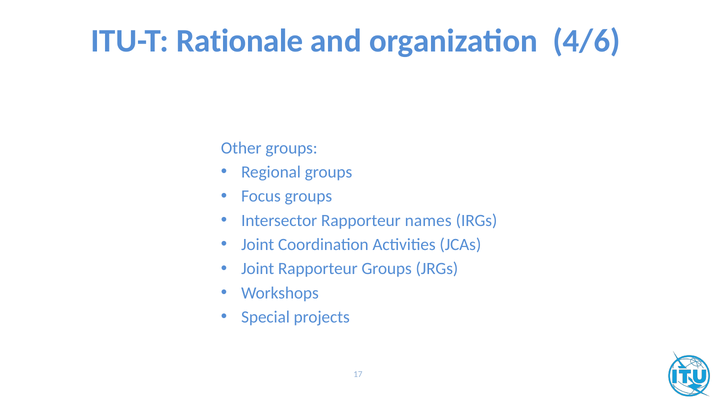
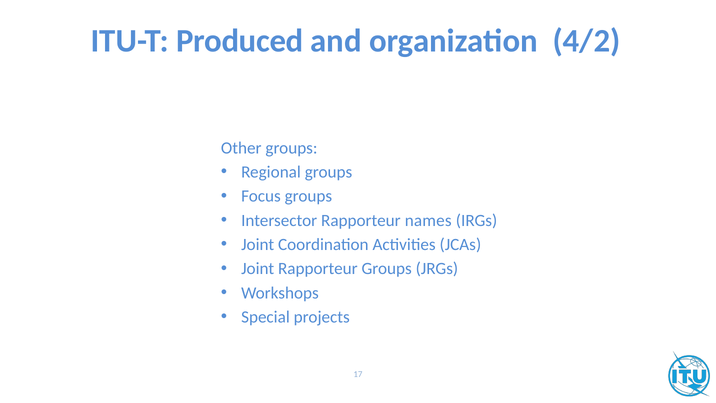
Rationale: Rationale -> Produced
4/6: 4/6 -> 4/2
